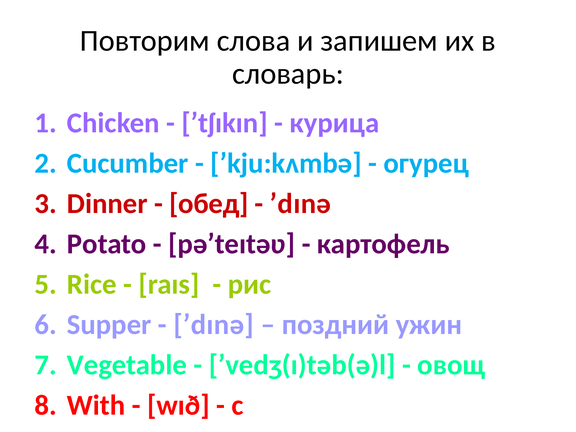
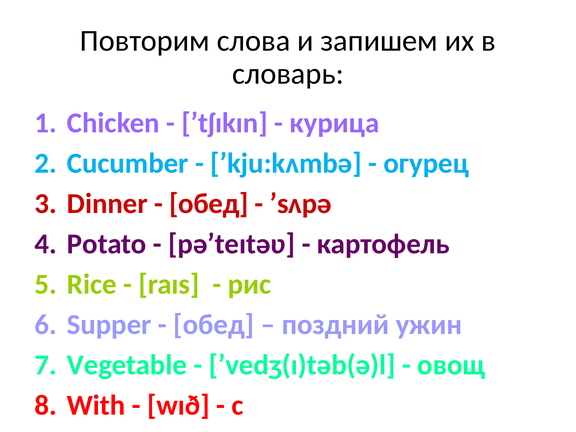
ʹdınə at (300, 204): ʹdınə -> ʹsʌpə
ʹdınə at (214, 325): ʹdınə -> обед
